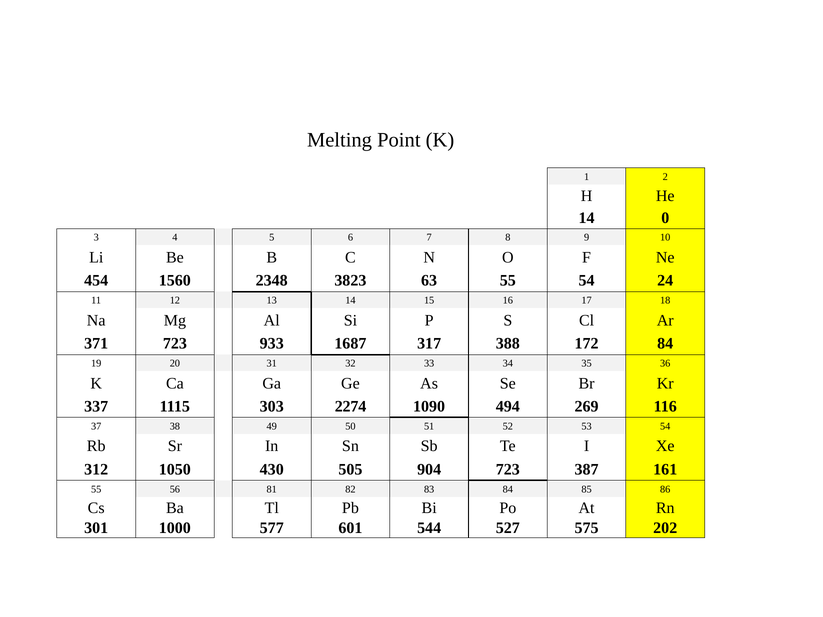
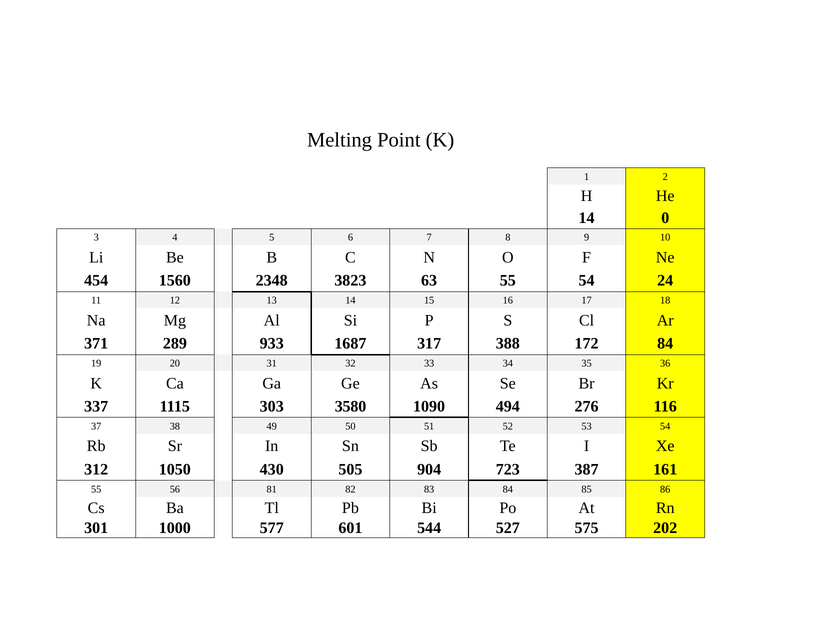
371 723: 723 -> 289
2274: 2274 -> 3580
269: 269 -> 276
